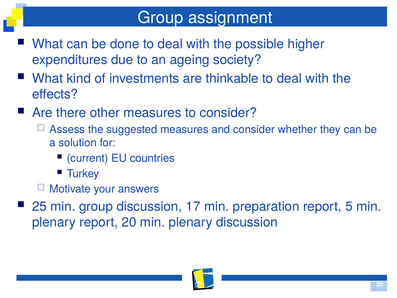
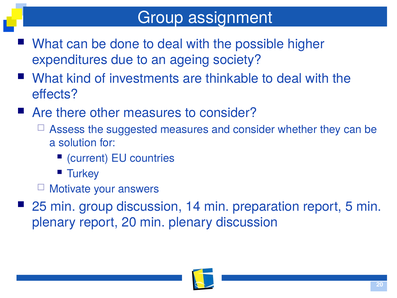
17: 17 -> 14
